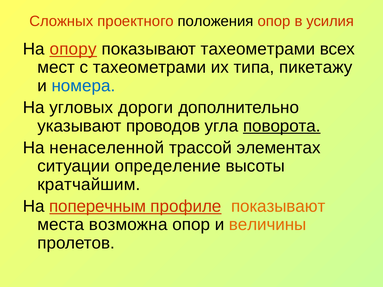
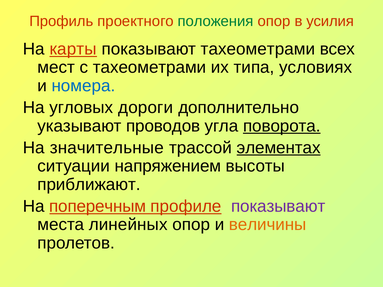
Сложных: Сложных -> Профиль
положения colour: black -> green
опору: опору -> карты
пикетажу: пикетажу -> условиях
ненаселенной: ненаселенной -> значительные
элементах underline: none -> present
определение: определение -> напряжением
кратчайшим: кратчайшим -> приближают
показывают at (278, 206) colour: orange -> purple
возможна: возможна -> линейных
